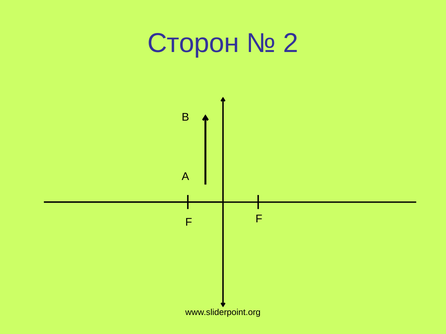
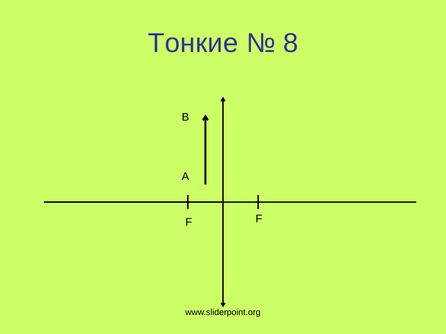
Сторон: Сторон -> Тонкие
2: 2 -> 8
